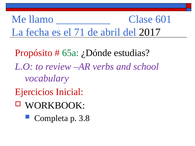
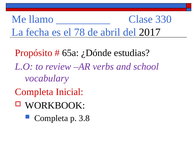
601: 601 -> 330
71: 71 -> 78
65a colour: green -> black
Ejercicios at (34, 92): Ejercicios -> Completa
